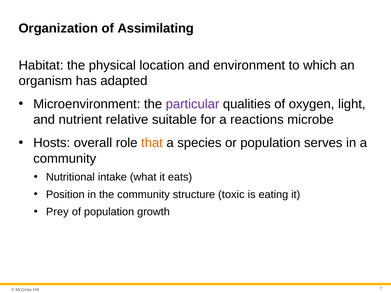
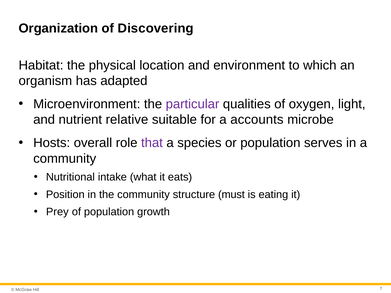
Assimilating: Assimilating -> Discovering
reactions: reactions -> accounts
that colour: orange -> purple
toxic: toxic -> must
